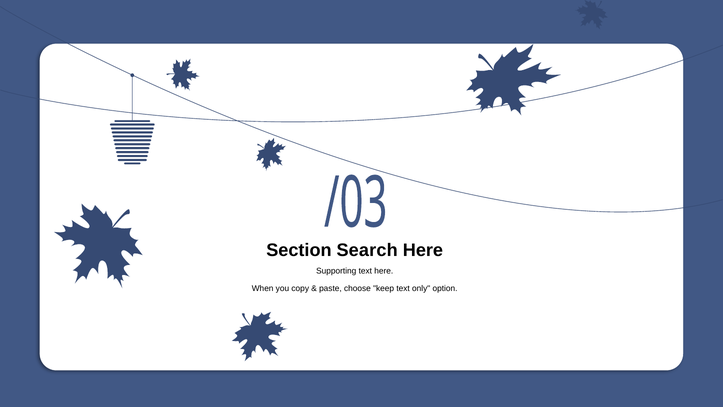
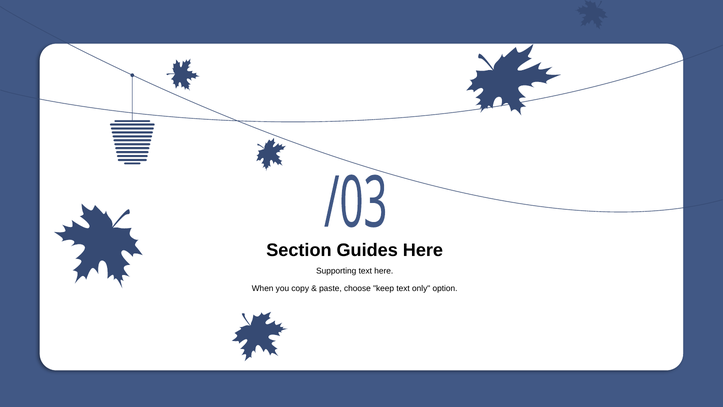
Search: Search -> Guides
